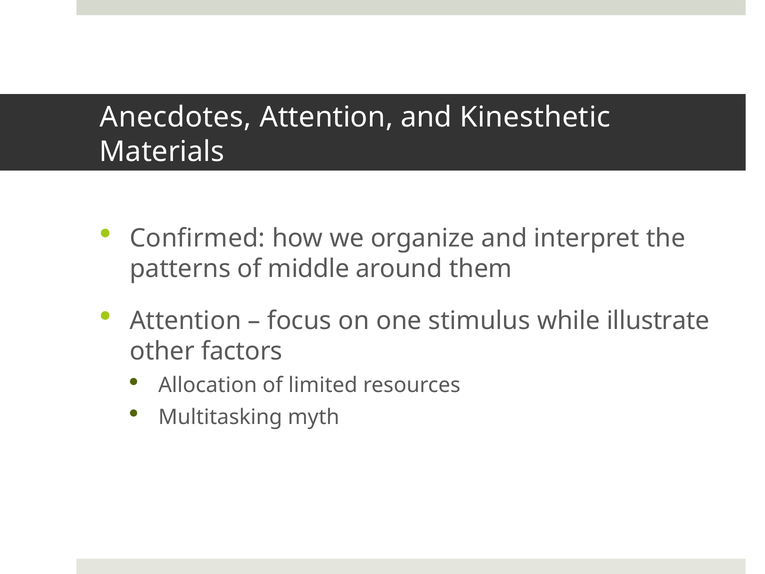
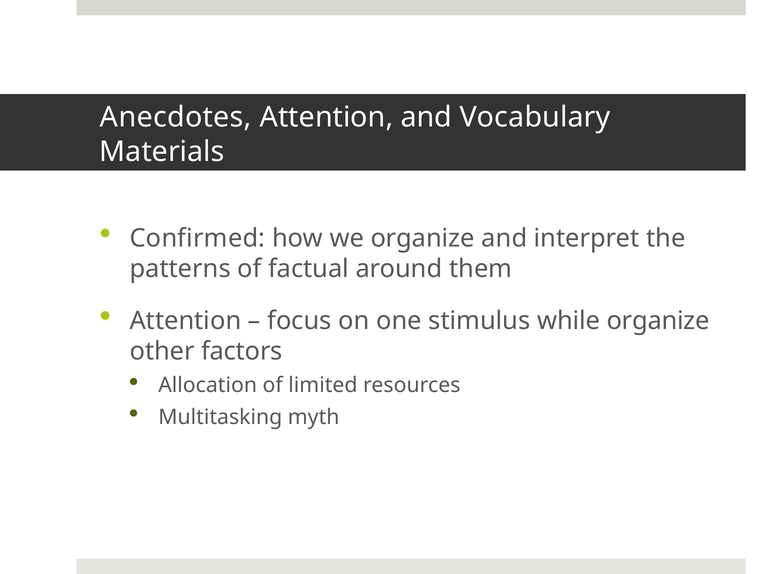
Kinesthetic: Kinesthetic -> Vocabulary
middle: middle -> factual
while illustrate: illustrate -> organize
